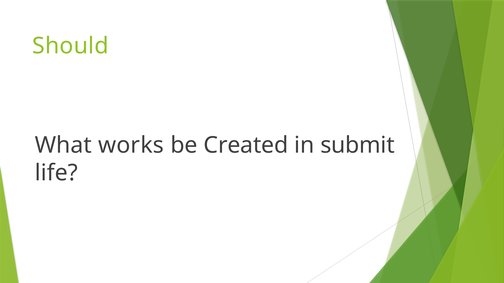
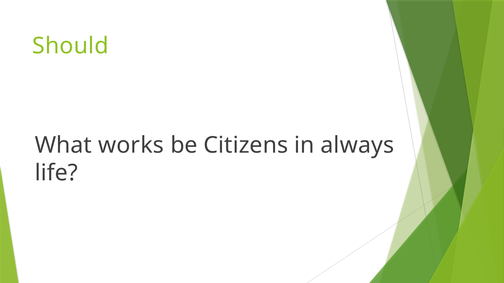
Created: Created -> Citizens
submit: submit -> always
